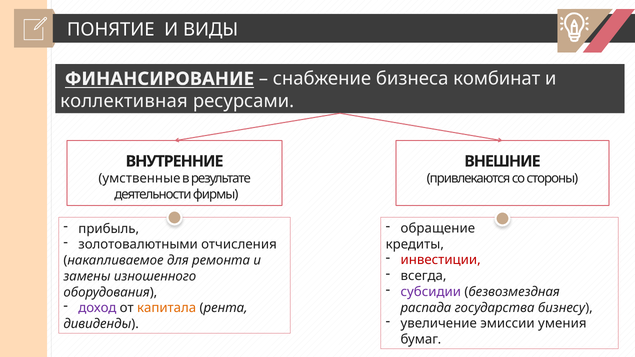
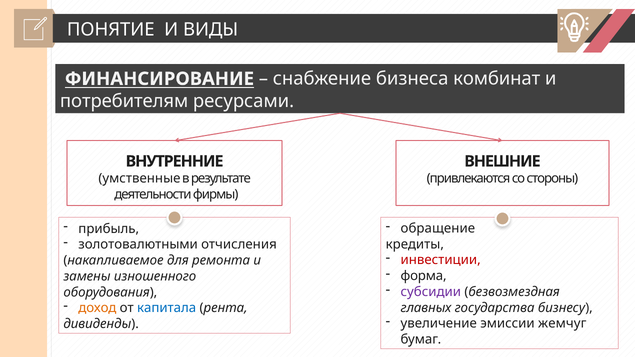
коллективная: коллективная -> потребителям
всегда: всегда -> форма
доход colour: purple -> orange
капитала colour: orange -> blue
распада: распада -> главных
умения: умения -> жемчуг
